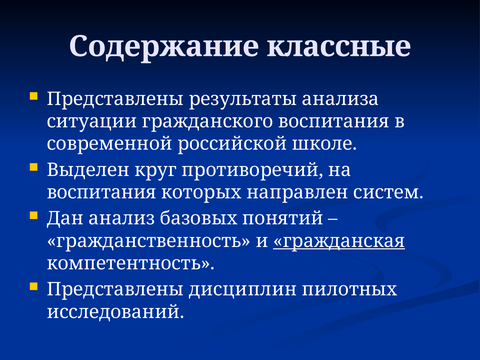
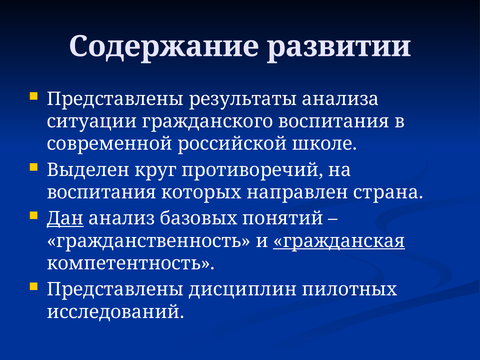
классные: классные -> развитии
систем: систем -> страна
Дан underline: none -> present
